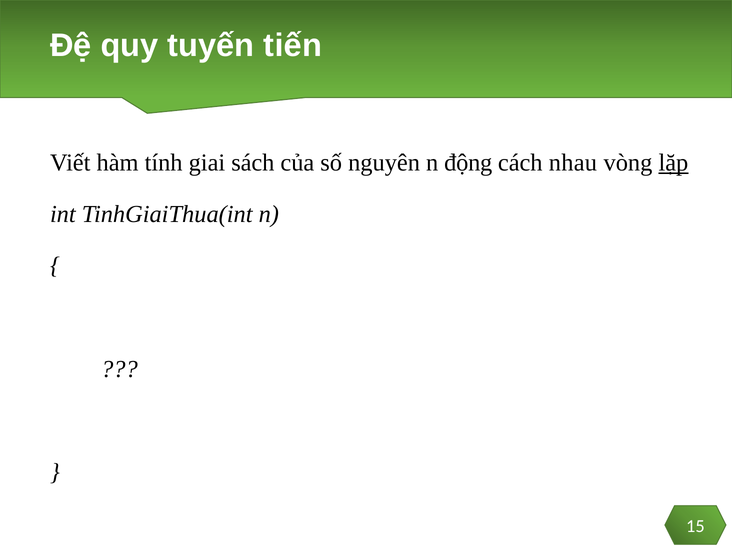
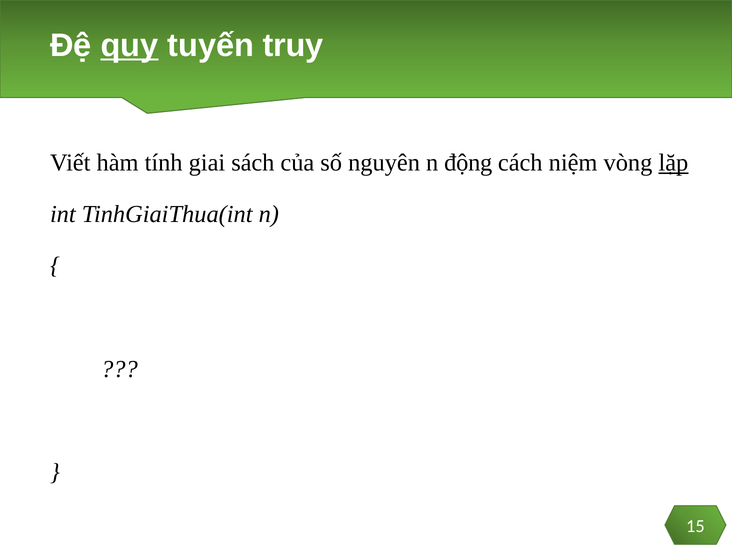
quy underline: none -> present
tiến: tiến -> truy
nhau: nhau -> niệm
